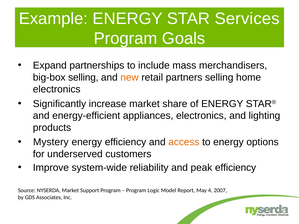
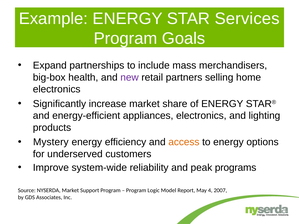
big-box selling: selling -> health
new colour: orange -> purple
peak efficiency: efficiency -> programs
